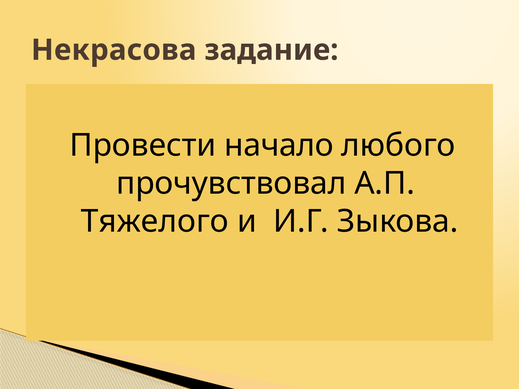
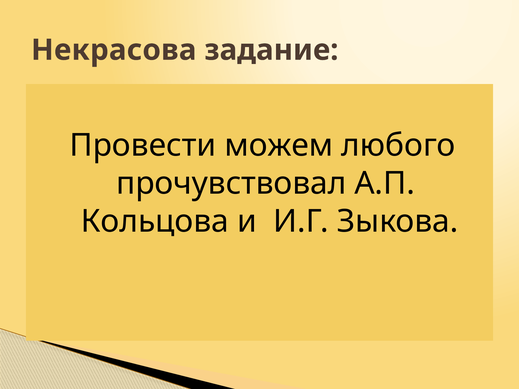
начало: начало -> можем
Тяжелого: Тяжелого -> Кольцова
